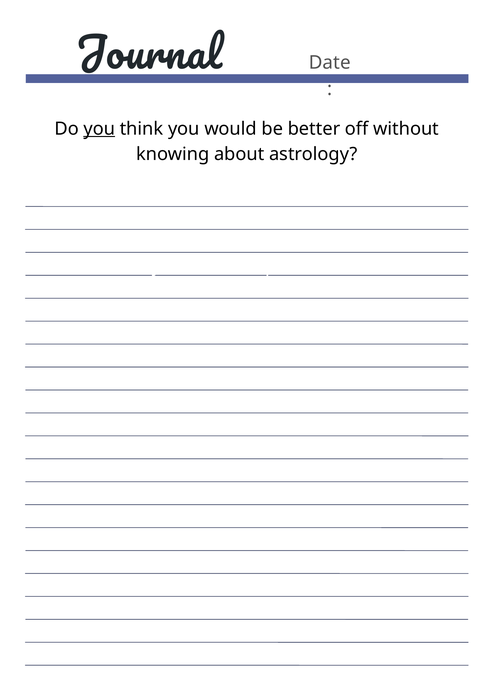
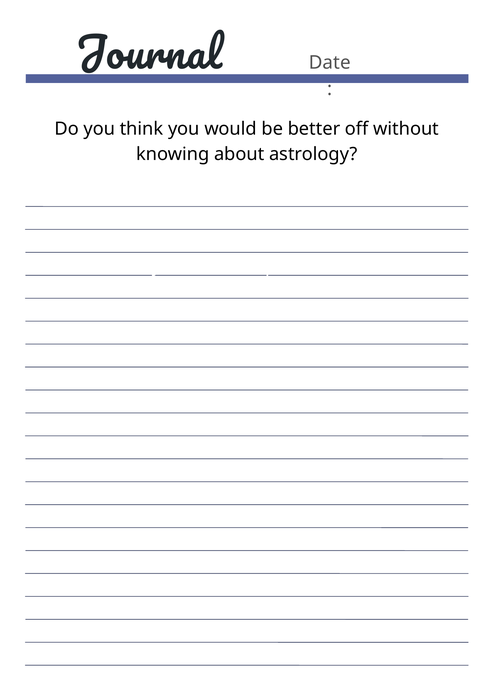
you at (99, 129) underline: present -> none
